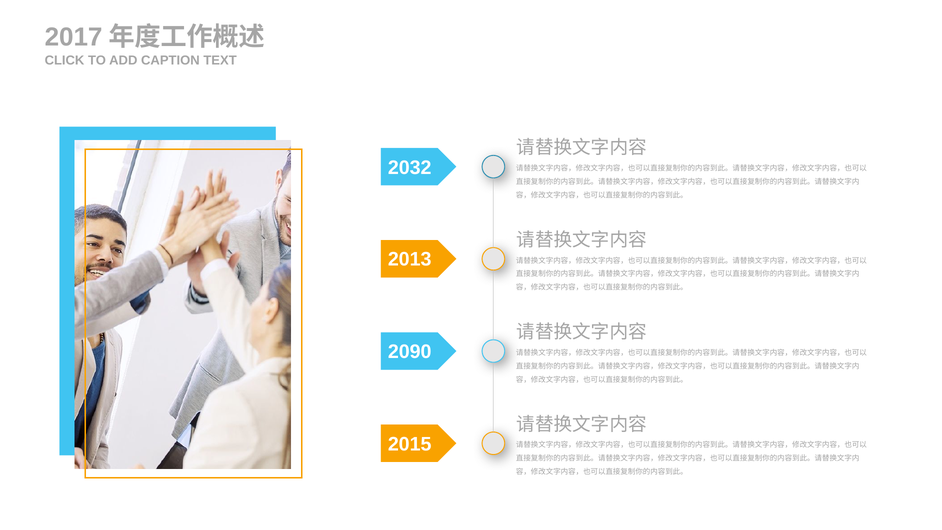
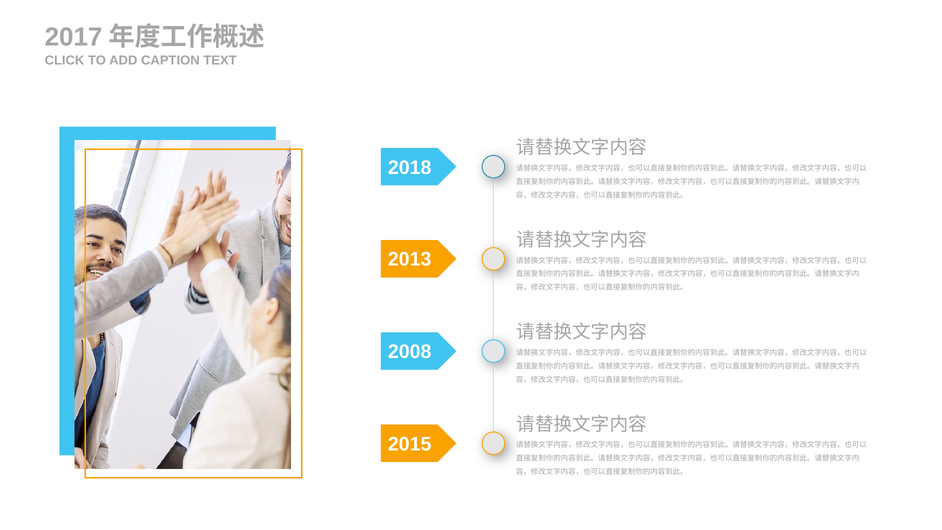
2032: 2032 -> 2018
2090: 2090 -> 2008
